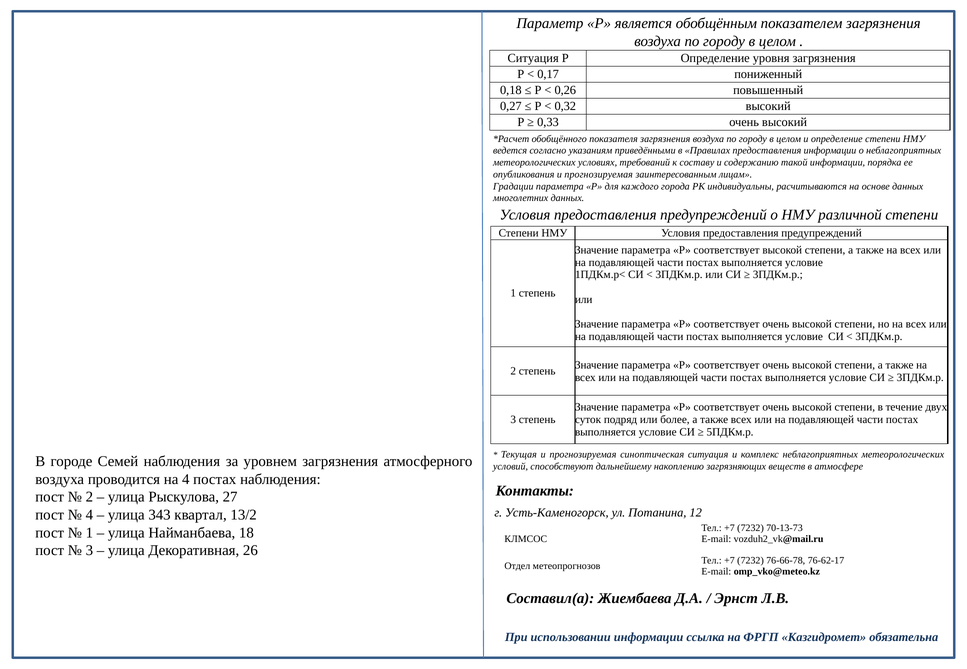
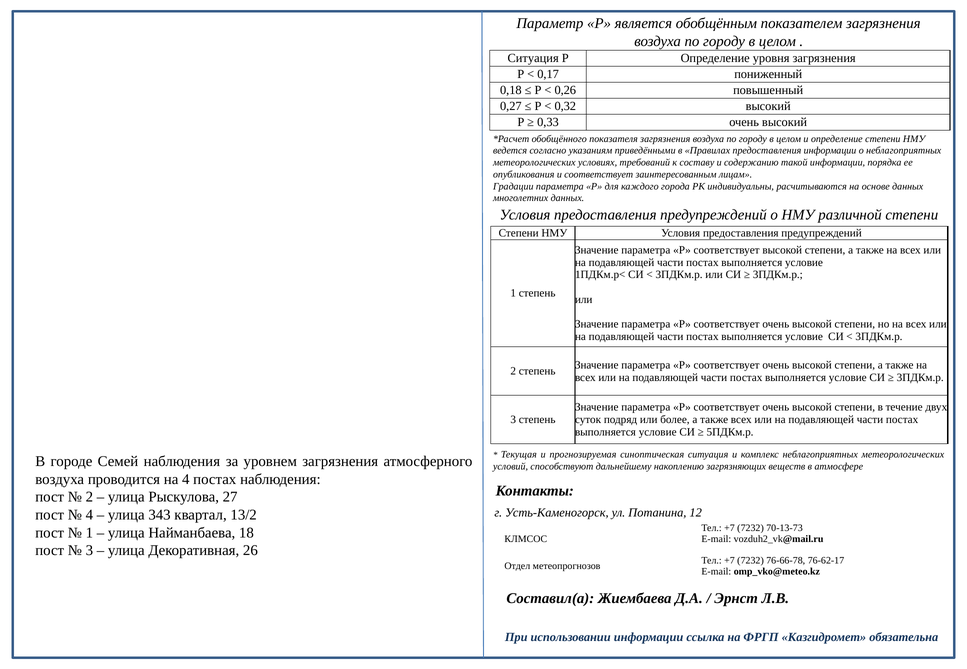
опубликования и прогнозируемая: прогнозируемая -> соответствует
